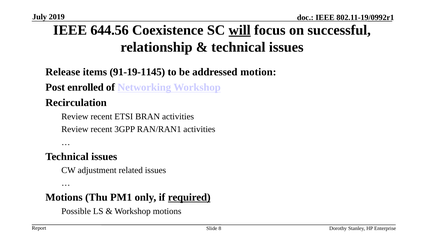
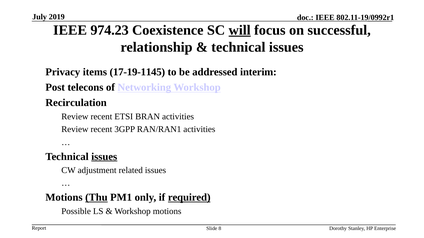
644.56: 644.56 -> 974.23
Release: Release -> Privacy
91-19-1145: 91-19-1145 -> 17-19-1145
motion: motion -> interim
enrolled: enrolled -> telecons
issues at (104, 157) underline: none -> present
Thu underline: none -> present
